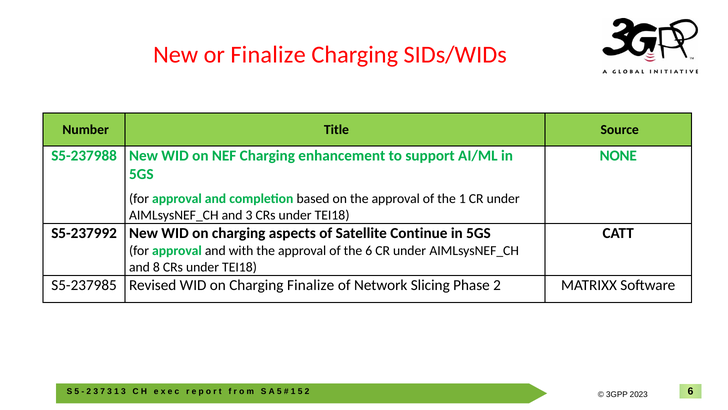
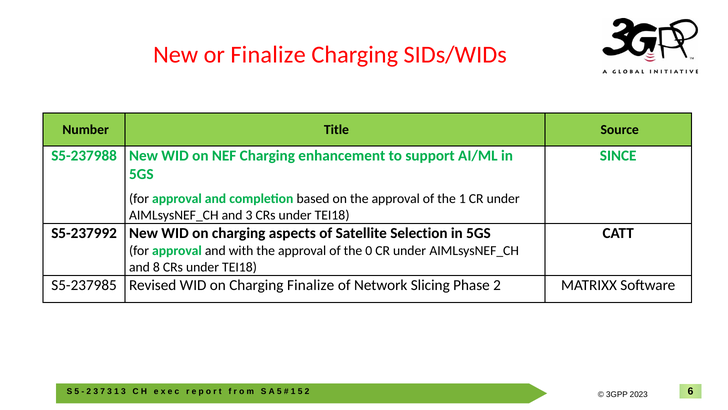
NONE: NONE -> SINCE
Continue: Continue -> Selection
the 6: 6 -> 0
